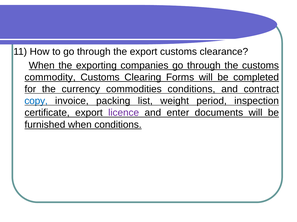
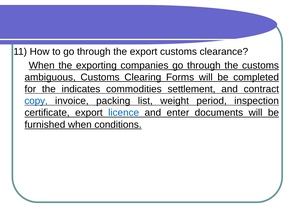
commodity: commodity -> ambiguous
currency: currency -> indicates
commodities conditions: conditions -> settlement
licence colour: purple -> blue
